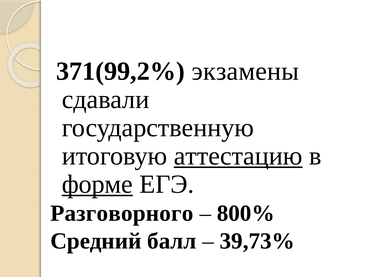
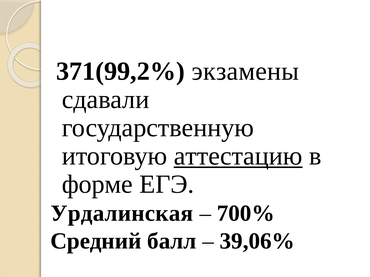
форме underline: present -> none
Разговорного: Разговорного -> Урдалинская
800%: 800% -> 700%
39,73%: 39,73% -> 39,06%
